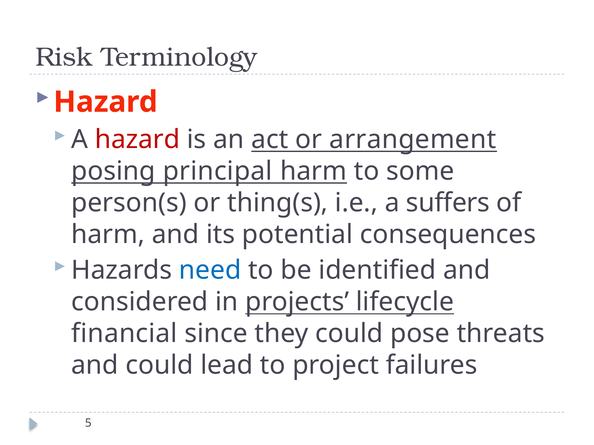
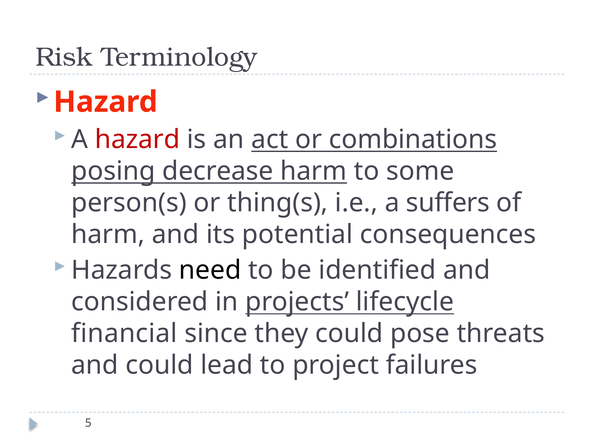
arrangement: arrangement -> combinations
principal: principal -> decrease
need colour: blue -> black
